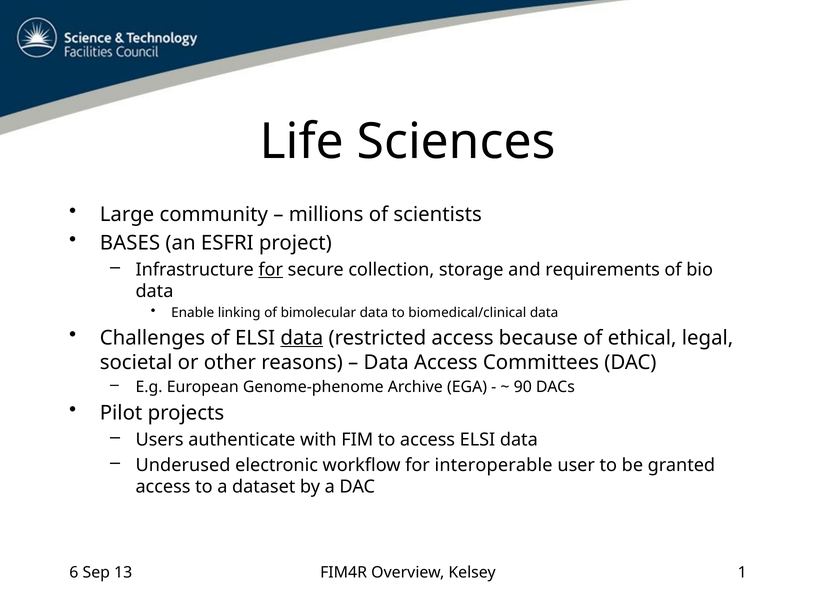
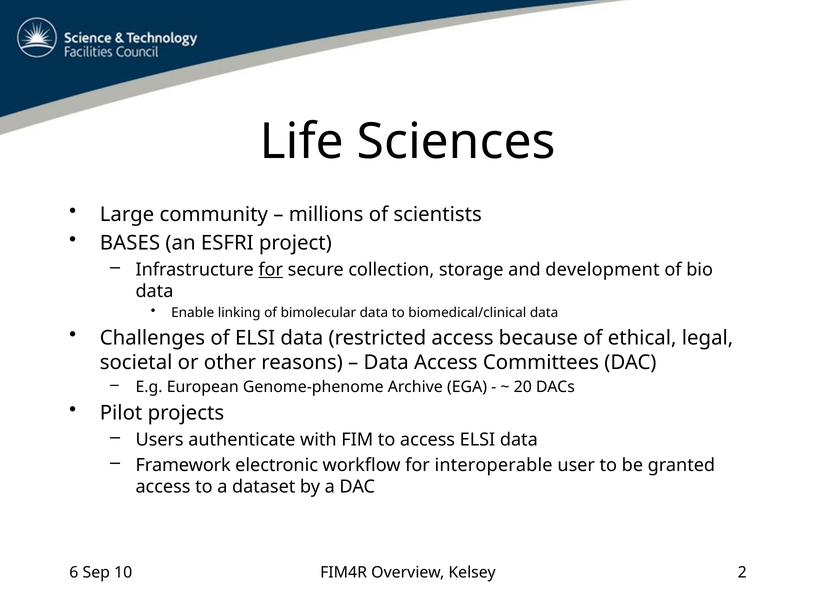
requirements: requirements -> development
data at (302, 338) underline: present -> none
90: 90 -> 20
Underused: Underused -> Framework
13: 13 -> 10
1: 1 -> 2
